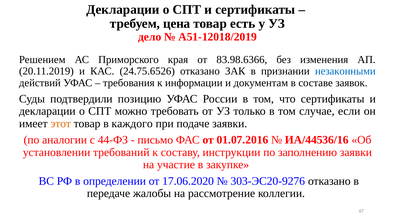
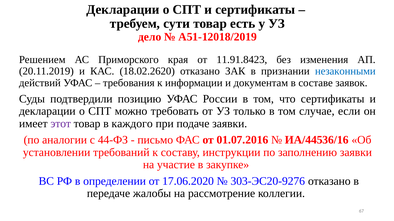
цена: цена -> сути
83.98.6366: 83.98.6366 -> 11.91.8423
24.75.6526: 24.75.6526 -> 18.02.2620
этот colour: orange -> purple
